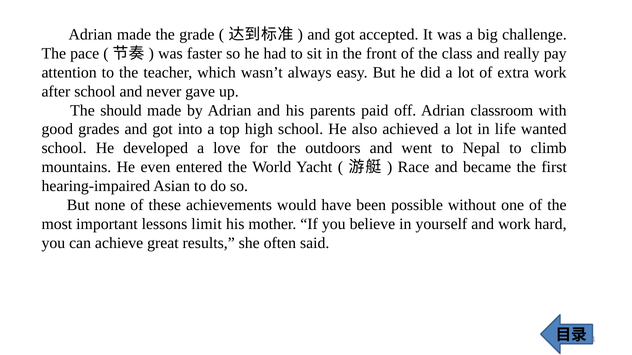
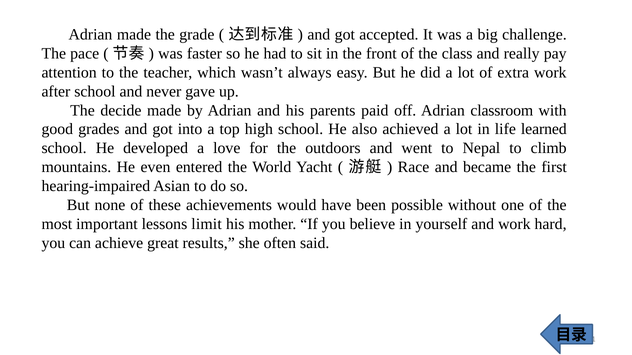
should: should -> decide
wanted: wanted -> learned
